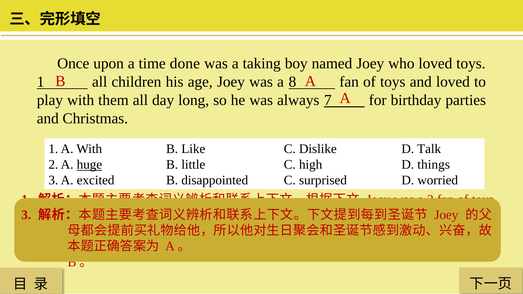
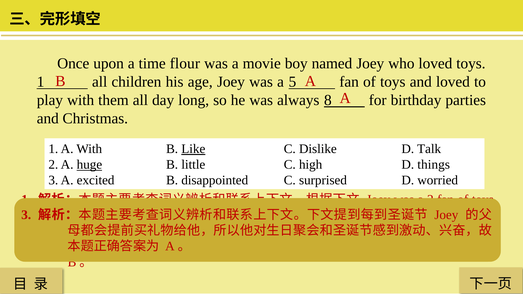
done: done -> flour
taking: taking -> movie
8: 8 -> 5
7: 7 -> 8
Like at (193, 149) underline: none -> present
